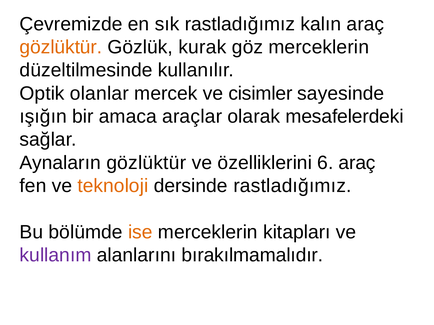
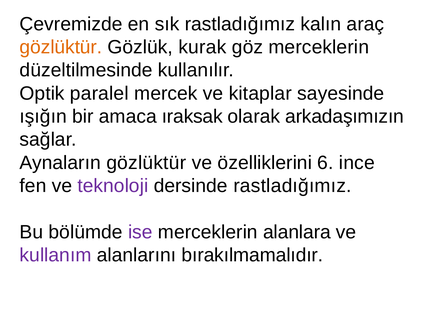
olanlar: olanlar -> paralel
cisimler: cisimler -> kitaplar
araçlar: araçlar -> ıraksak
mesafelerdeki: mesafelerdeki -> arkadaşımızın
6 araç: araç -> ince
teknoloji colour: orange -> purple
ise colour: orange -> purple
kitapları: kitapları -> alanlara
